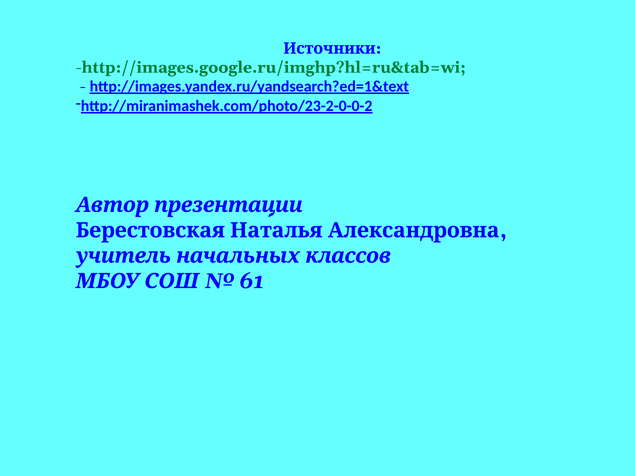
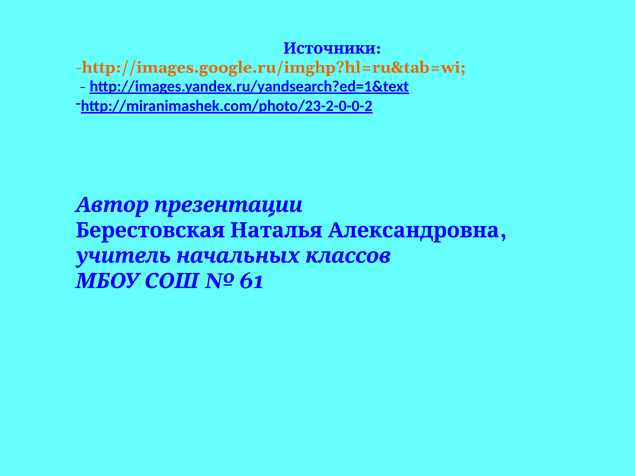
http://images.google.ru/imghp?hl=ru&tab=wi colour: green -> orange
